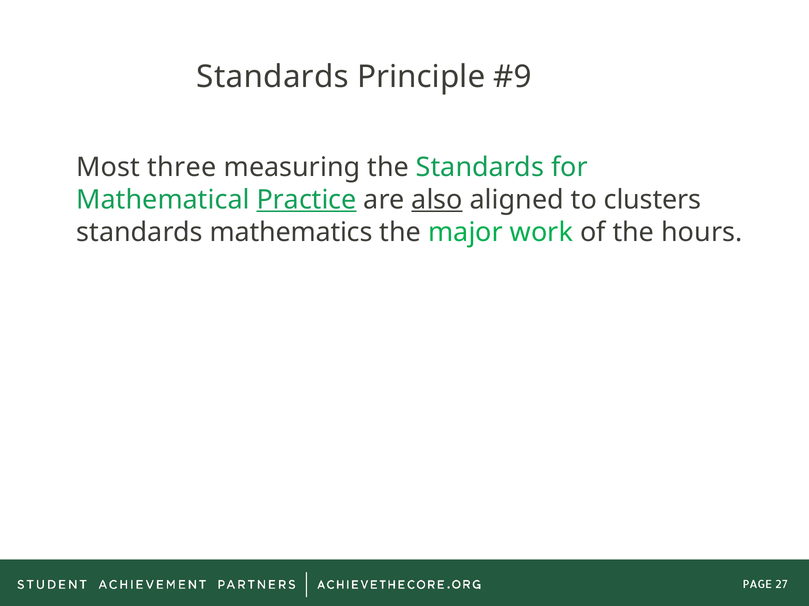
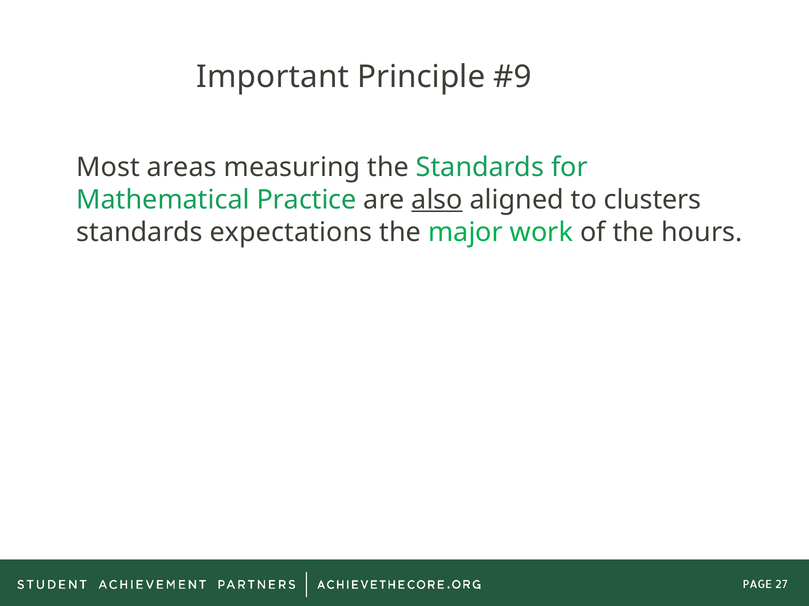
Standards at (273, 77): Standards -> Important
three: three -> areas
Practice underline: present -> none
mathematics: mathematics -> expectations
